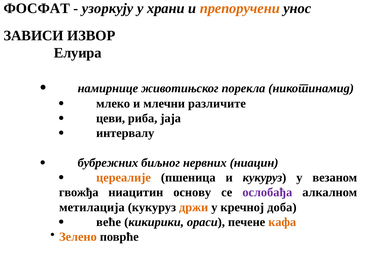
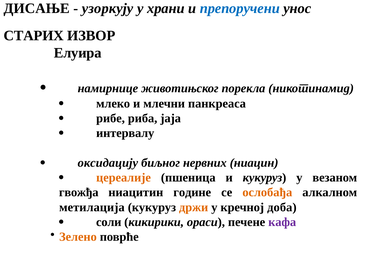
ФОСФАТ: ФОСФАТ -> ДИСАЊЕ
препоручени colour: orange -> blue
ЗАВИСИ: ЗАВИСИ -> СТАРИХ
различите: различите -> панкреаса
цеви: цеви -> рибе
бубрежних: бубрежних -> оксидацију
основу: основу -> године
ослобађа colour: purple -> orange
веће: веће -> соли
кафа colour: orange -> purple
